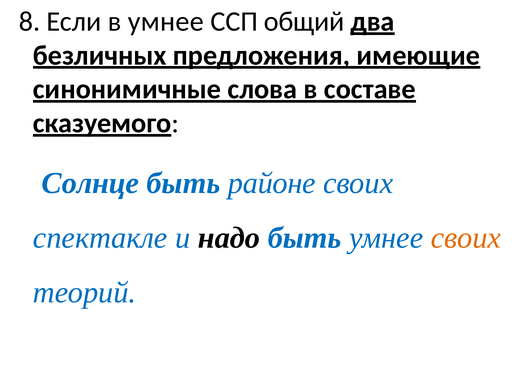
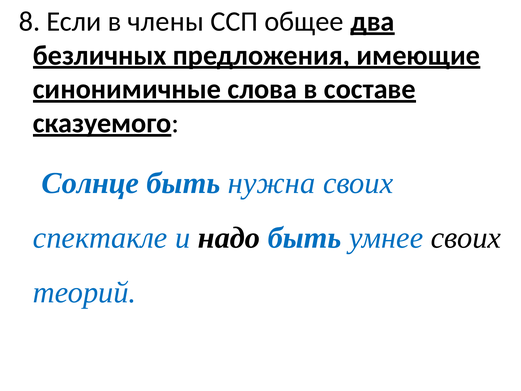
в умнее: умнее -> члены
общий: общий -> общее
районе: районе -> нужна
своих at (466, 238) colour: orange -> black
